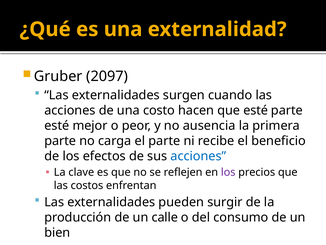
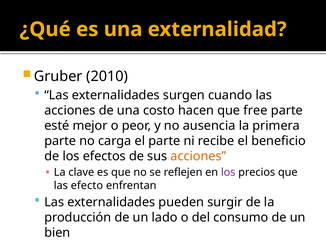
2097: 2097 -> 2010
que esté: esté -> free
acciones at (198, 156) colour: blue -> orange
costos: costos -> efecto
calle: calle -> lado
